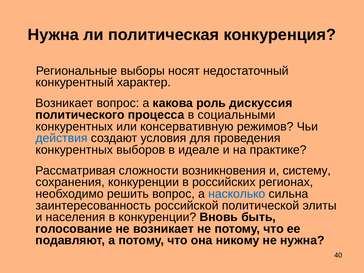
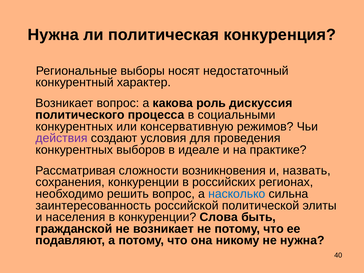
действия colour: blue -> purple
систему: систему -> назвать
Вновь: Вновь -> Слова
голосование: голосование -> гражданской
